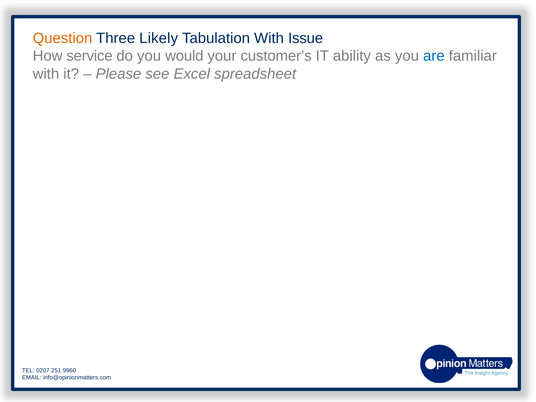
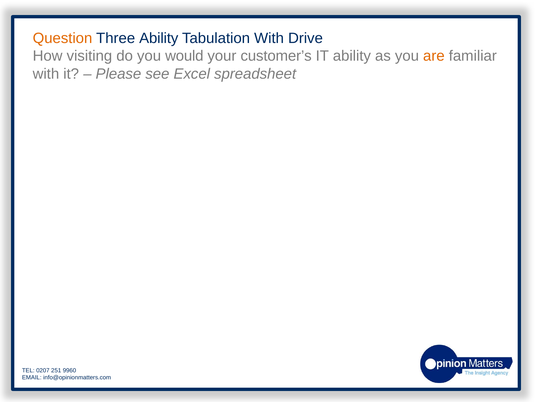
Three Likely: Likely -> Ability
Issue: Issue -> Drive
service: service -> visiting
are colour: blue -> orange
